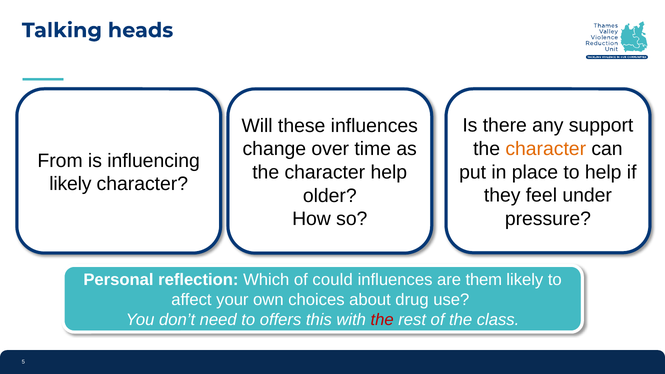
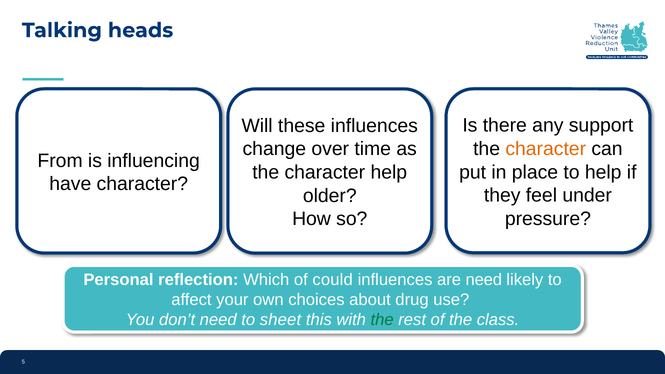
likely at (70, 184): likely -> have
are them: them -> need
offers: offers -> sheet
the at (382, 320) colour: red -> green
